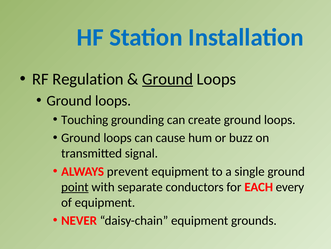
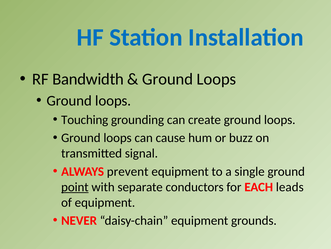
Regulation: Regulation -> Bandwidth
Ground at (168, 79) underline: present -> none
every: every -> leads
